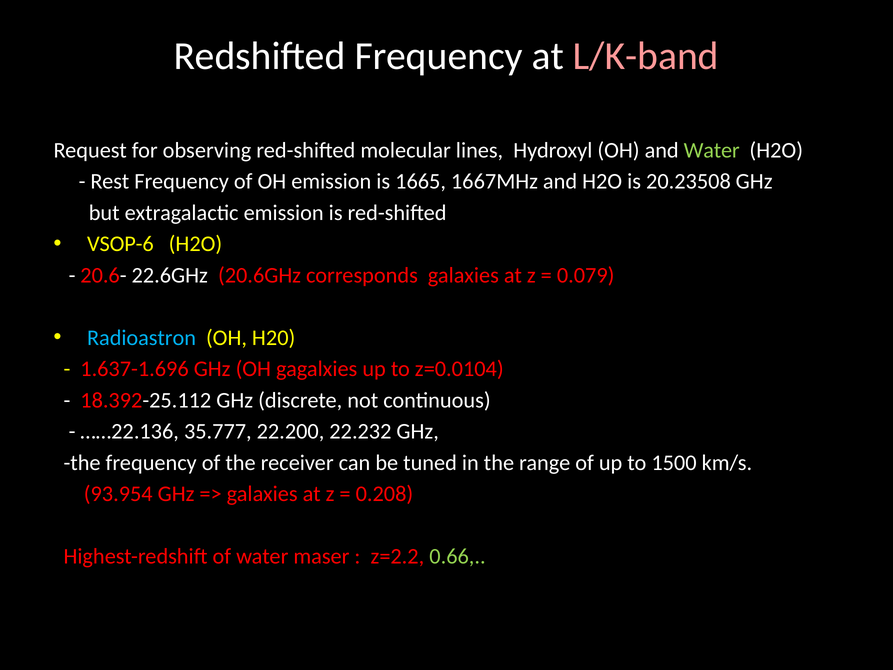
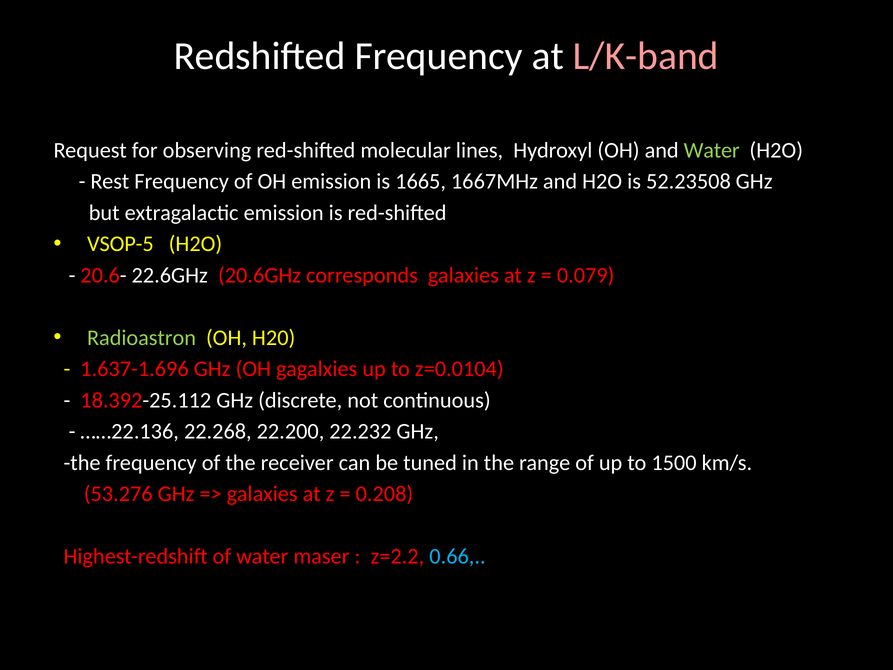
20.23508: 20.23508 -> 52.23508
VSOP-6: VSOP-6 -> VSOP-5
Radioastron colour: light blue -> light green
35.777: 35.777 -> 22.268
93.954: 93.954 -> 53.276
0.66 colour: light green -> light blue
